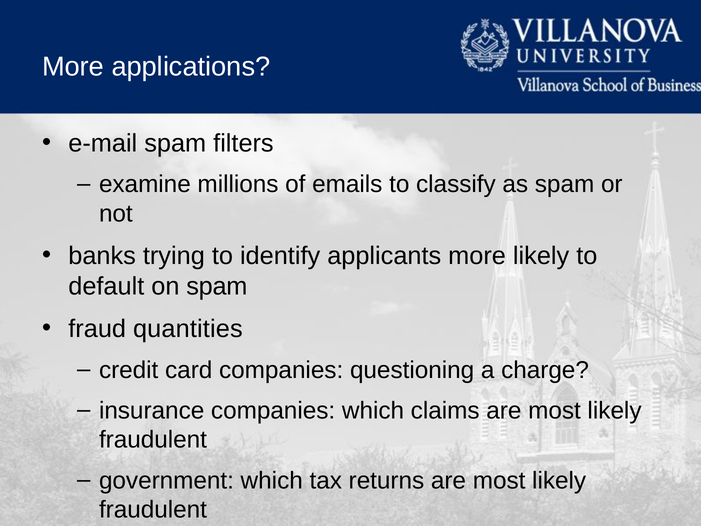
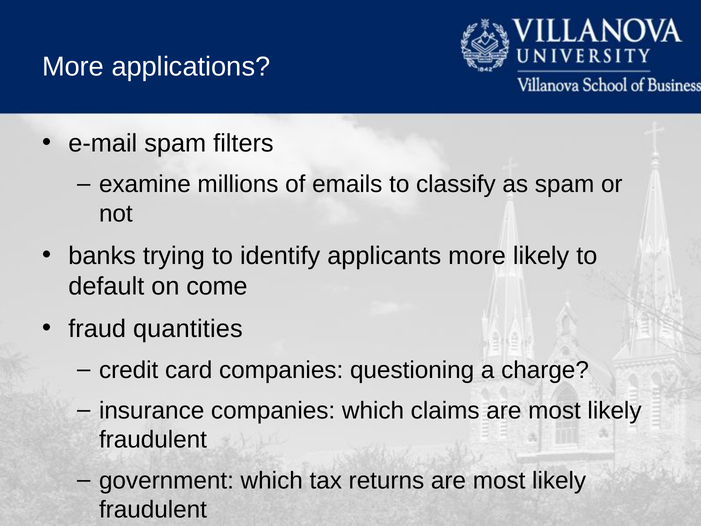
on spam: spam -> come
